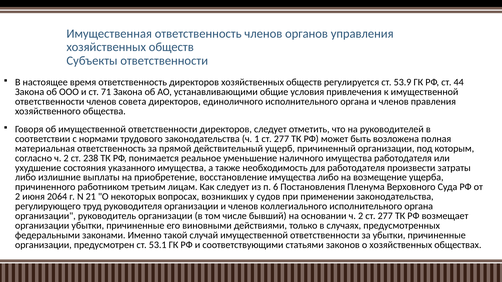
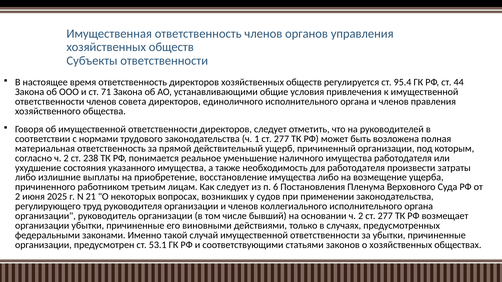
53.9: 53.9 -> 95.4
2064: 2064 -> 2025
